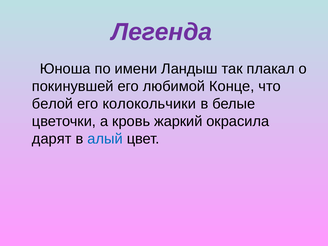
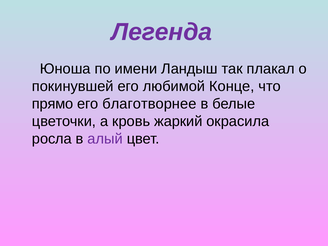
белой: белой -> прямо
колокольчики: колокольчики -> благотворнее
дарят: дарят -> росла
алый colour: blue -> purple
